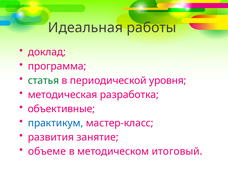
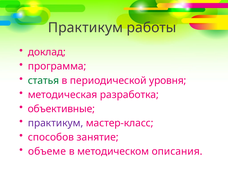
Идеальная at (85, 28): Идеальная -> Практикум
практикум at (56, 123) colour: blue -> purple
развития: развития -> способов
итоговый: итоговый -> описания
